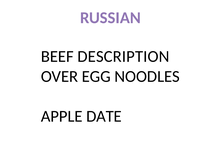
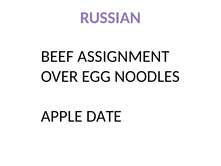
DESCRIPTION: DESCRIPTION -> ASSIGNMENT
